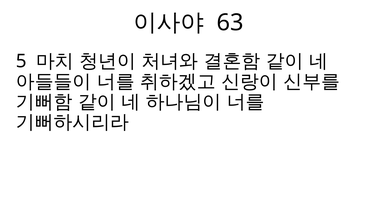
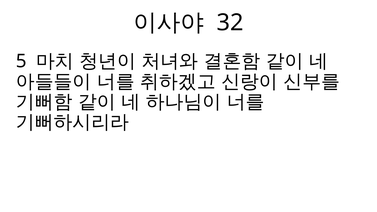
63: 63 -> 32
